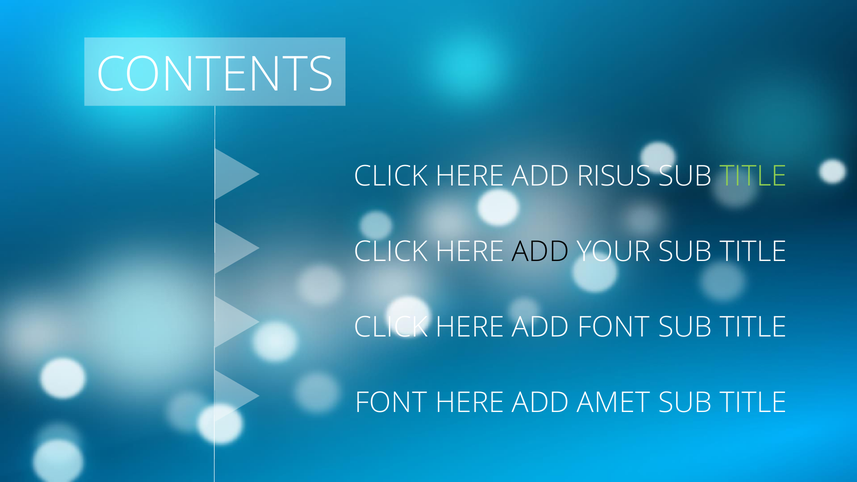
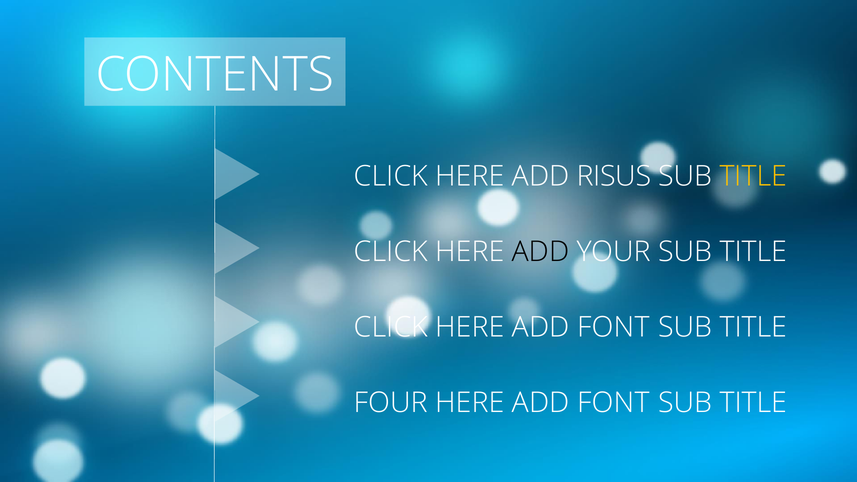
TITLE at (753, 176) colour: light green -> yellow
FONT at (391, 403): FONT -> FOUR
AMET at (614, 403): AMET -> FONT
